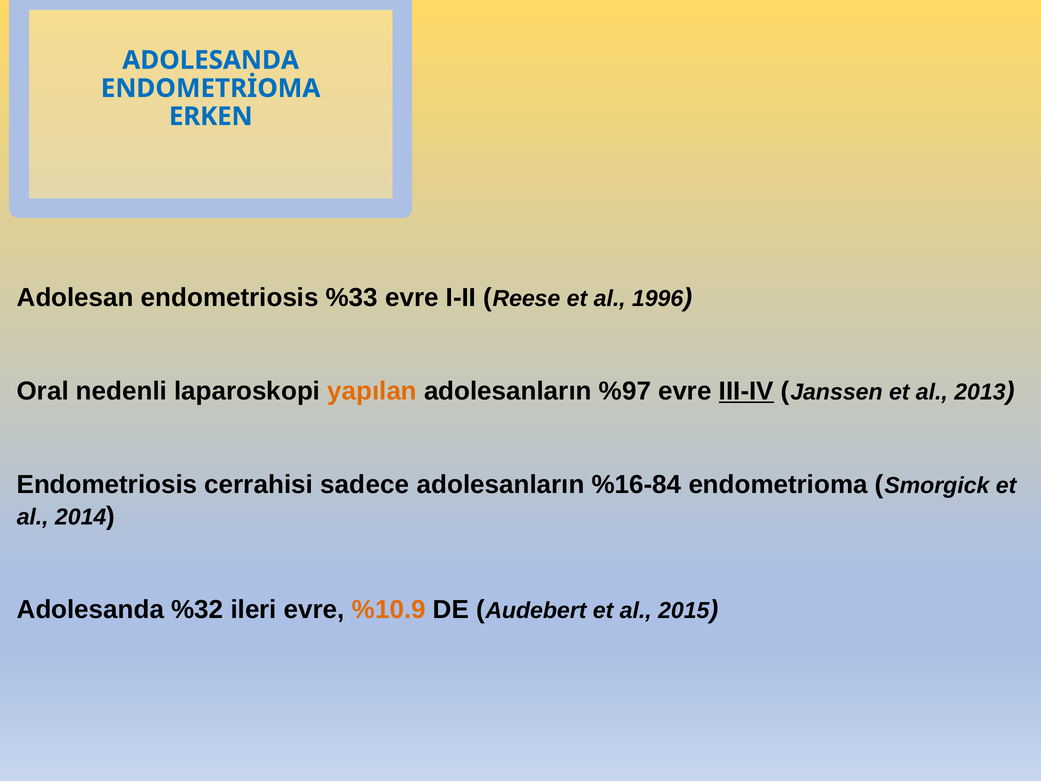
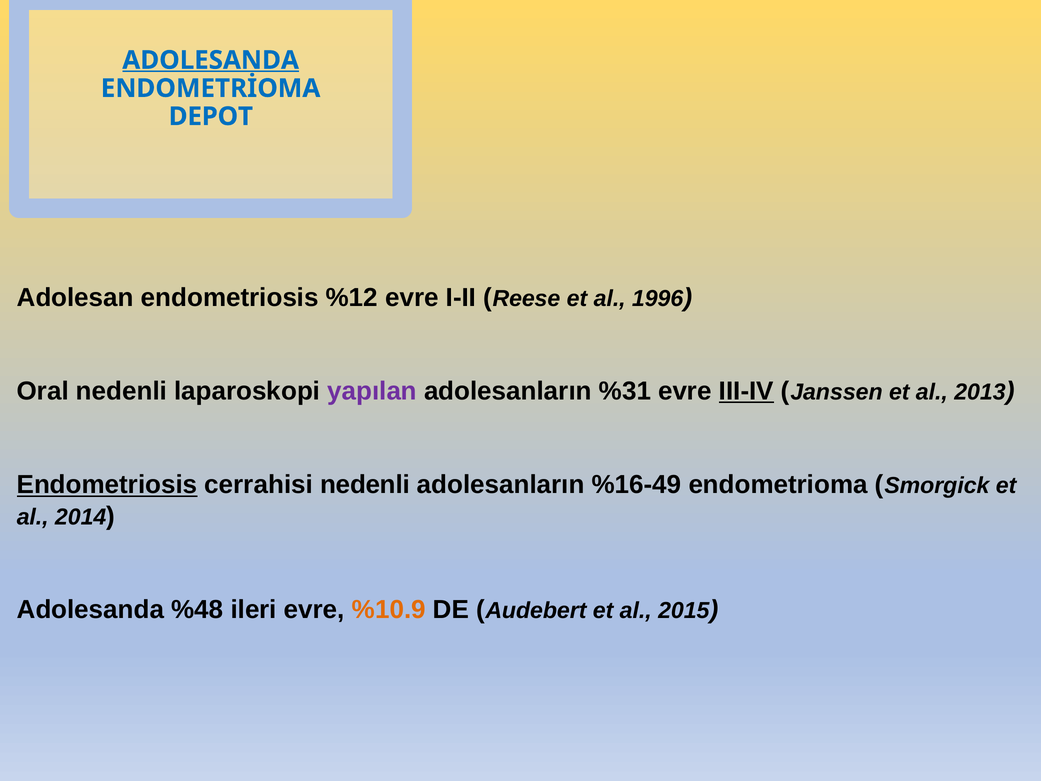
ADOLESANDA at (211, 60) underline: none -> present
ERKEN: ERKEN -> DEPOT
%33: %33 -> %12
yapılan colour: orange -> purple
%97: %97 -> %31
Endometriosis at (107, 485) underline: none -> present
cerrahisi sadece: sadece -> nedenli
%16-84: %16-84 -> %16-49
%32: %32 -> %48
